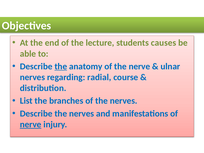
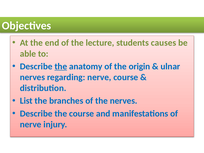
the nerve: nerve -> origin
regarding radial: radial -> nerve
Describe the nerves: nerves -> course
nerve at (31, 124) underline: present -> none
